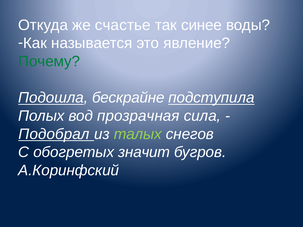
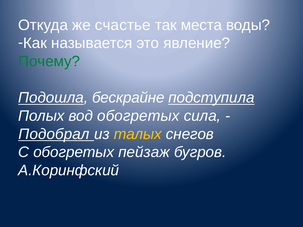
синее: синее -> места
вод прозрачная: прозрачная -> обогретых
талых colour: light green -> yellow
значит: значит -> пейзаж
